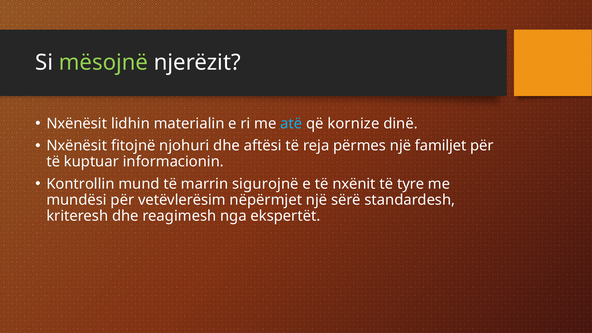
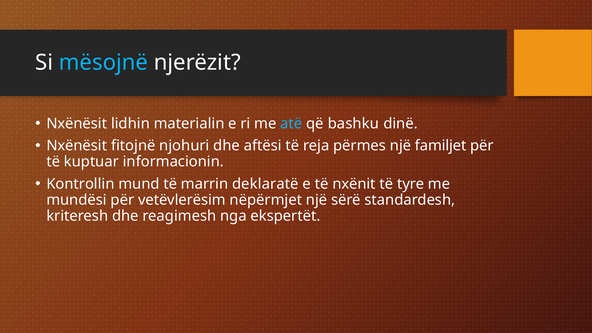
mësojnë colour: light green -> light blue
kornize: kornize -> bashku
sigurojnë: sigurojnë -> deklaratë
